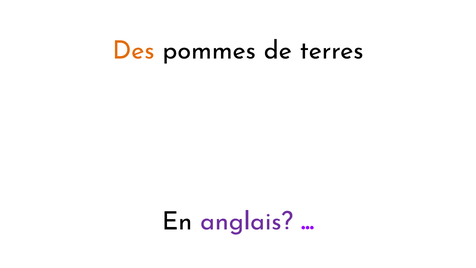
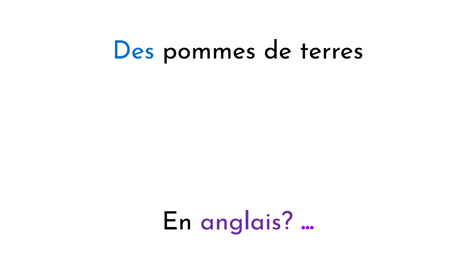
Des colour: orange -> blue
